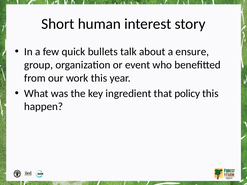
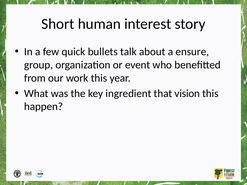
policy: policy -> vision
